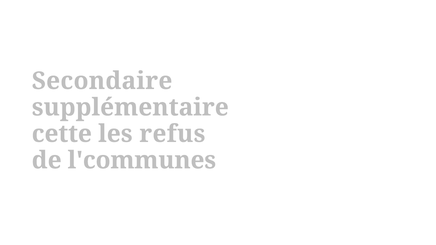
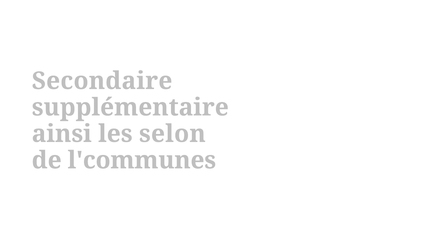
cette: cette -> ainsi
refus: refus -> selon
